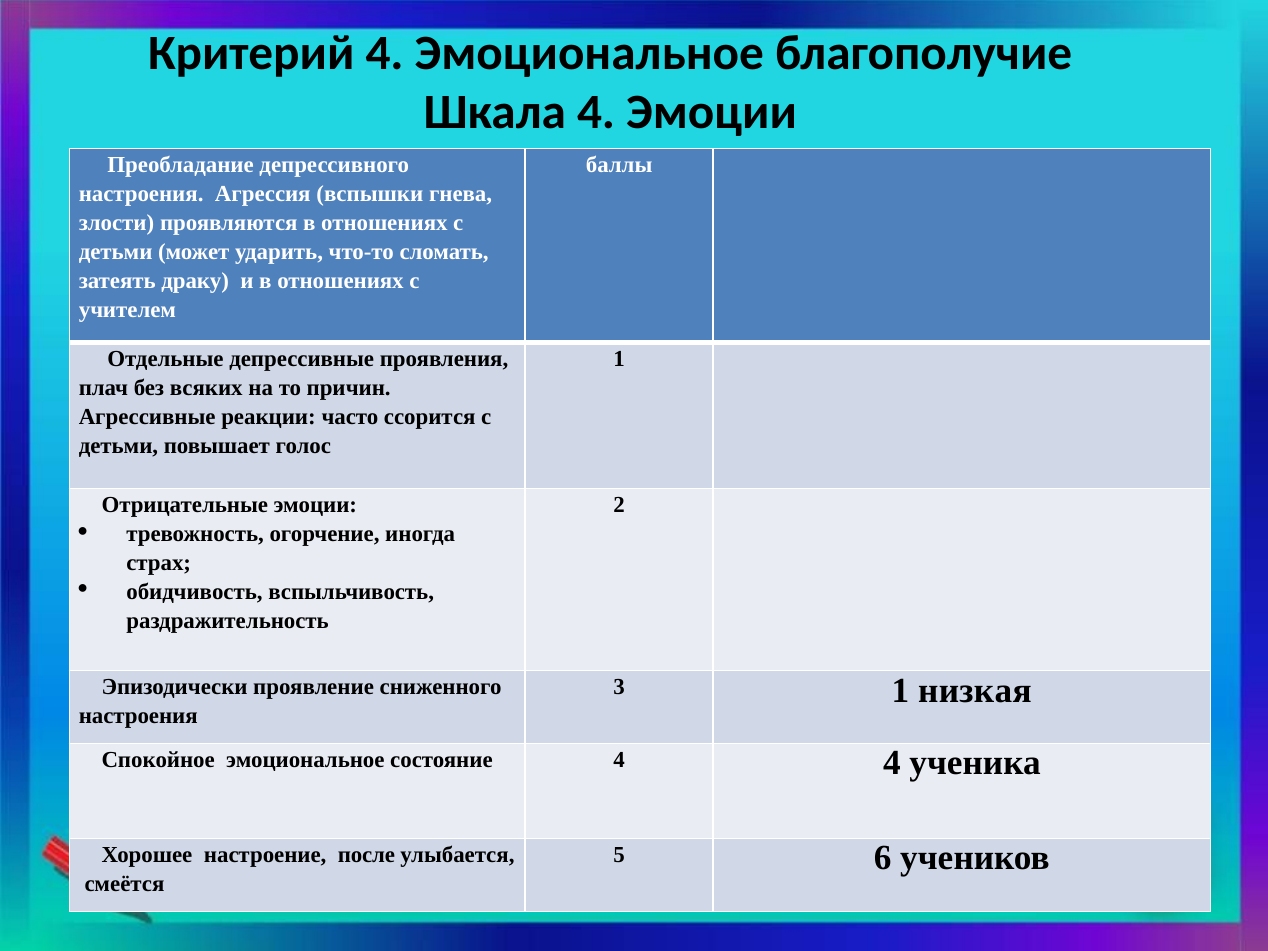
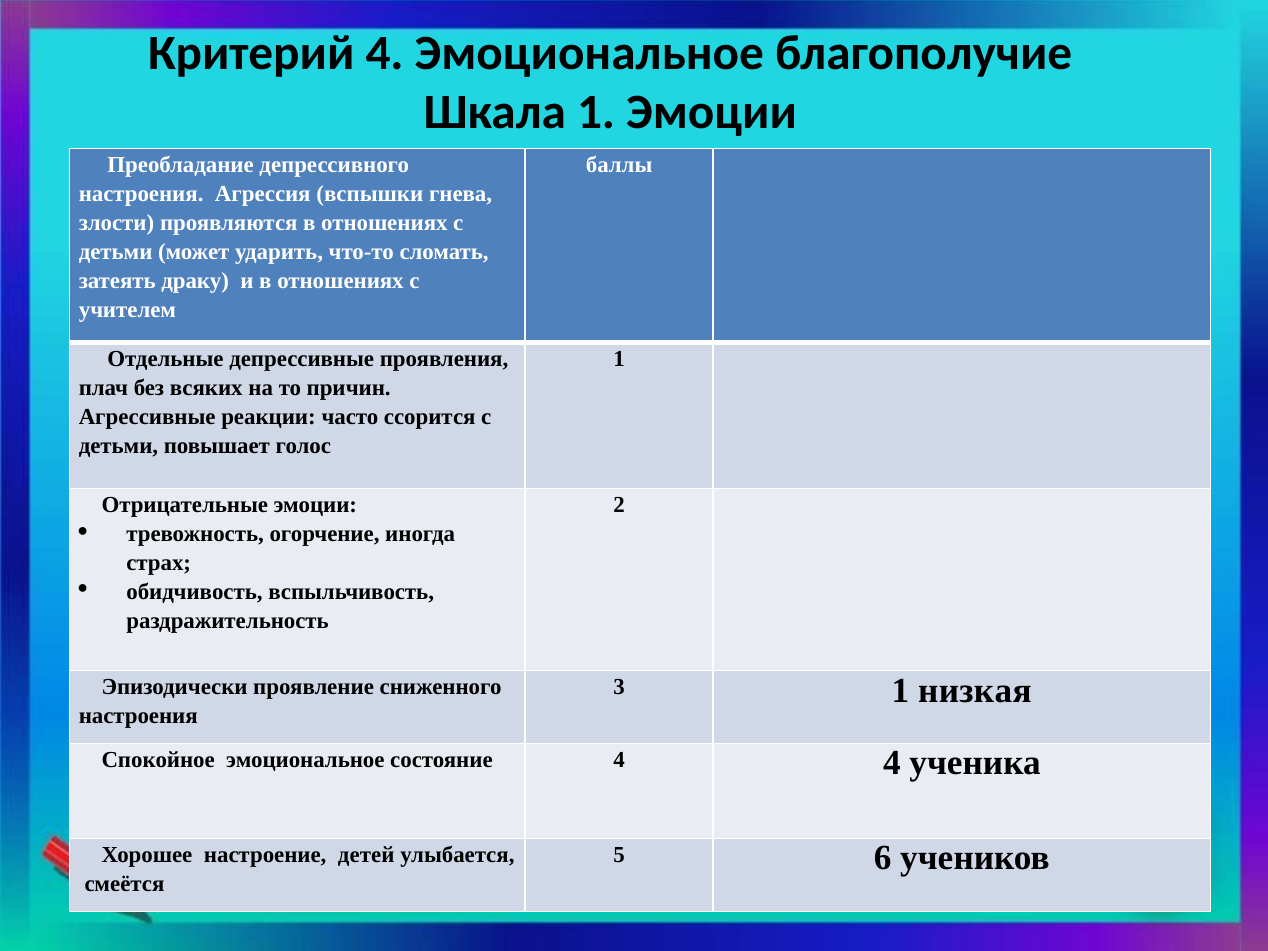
Шкала 4: 4 -> 1
после: после -> детей
